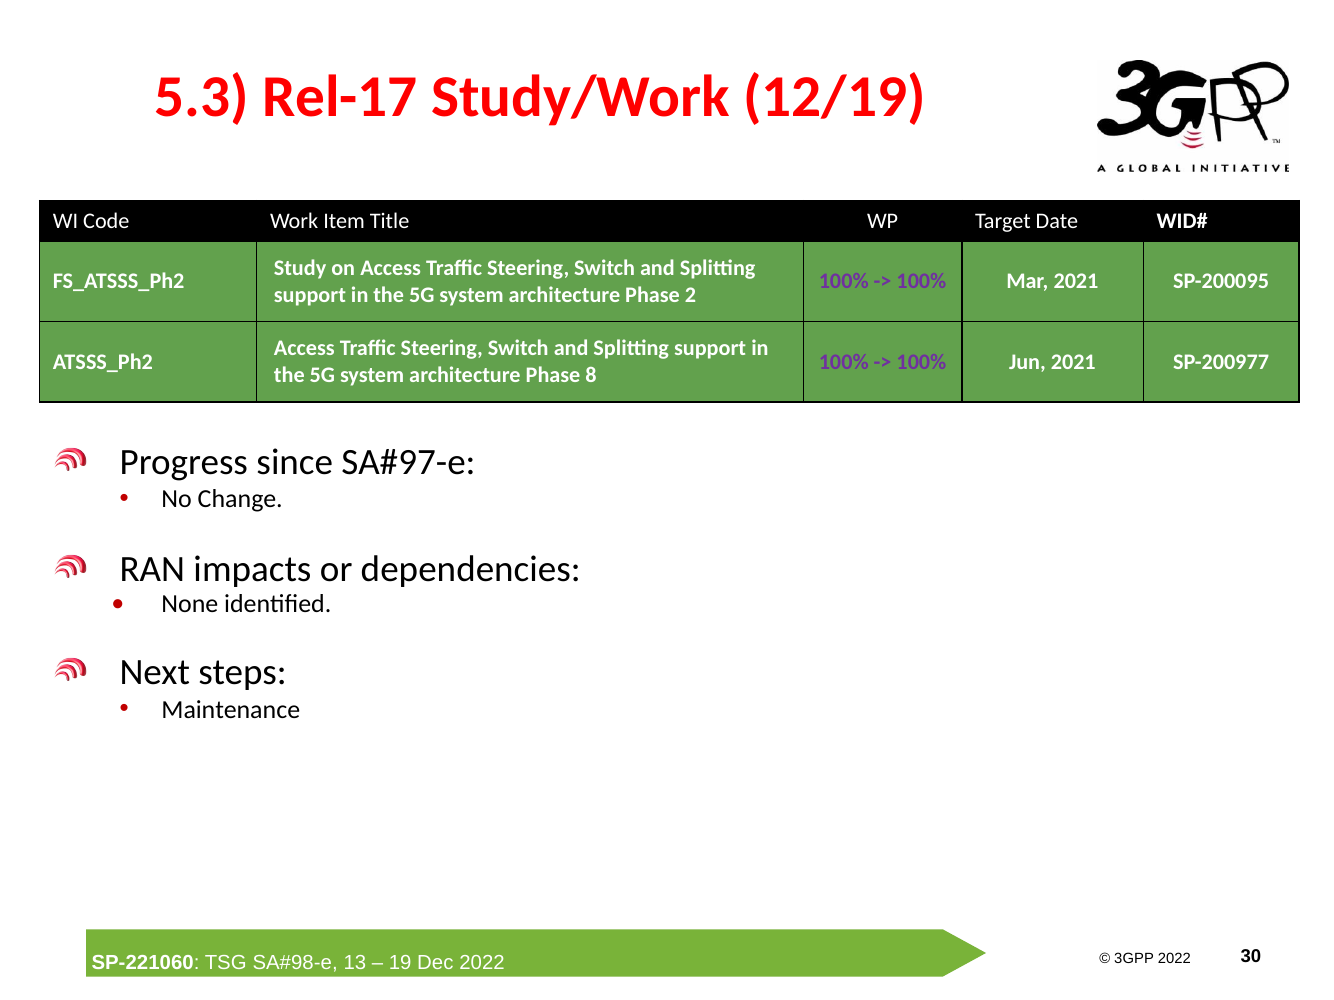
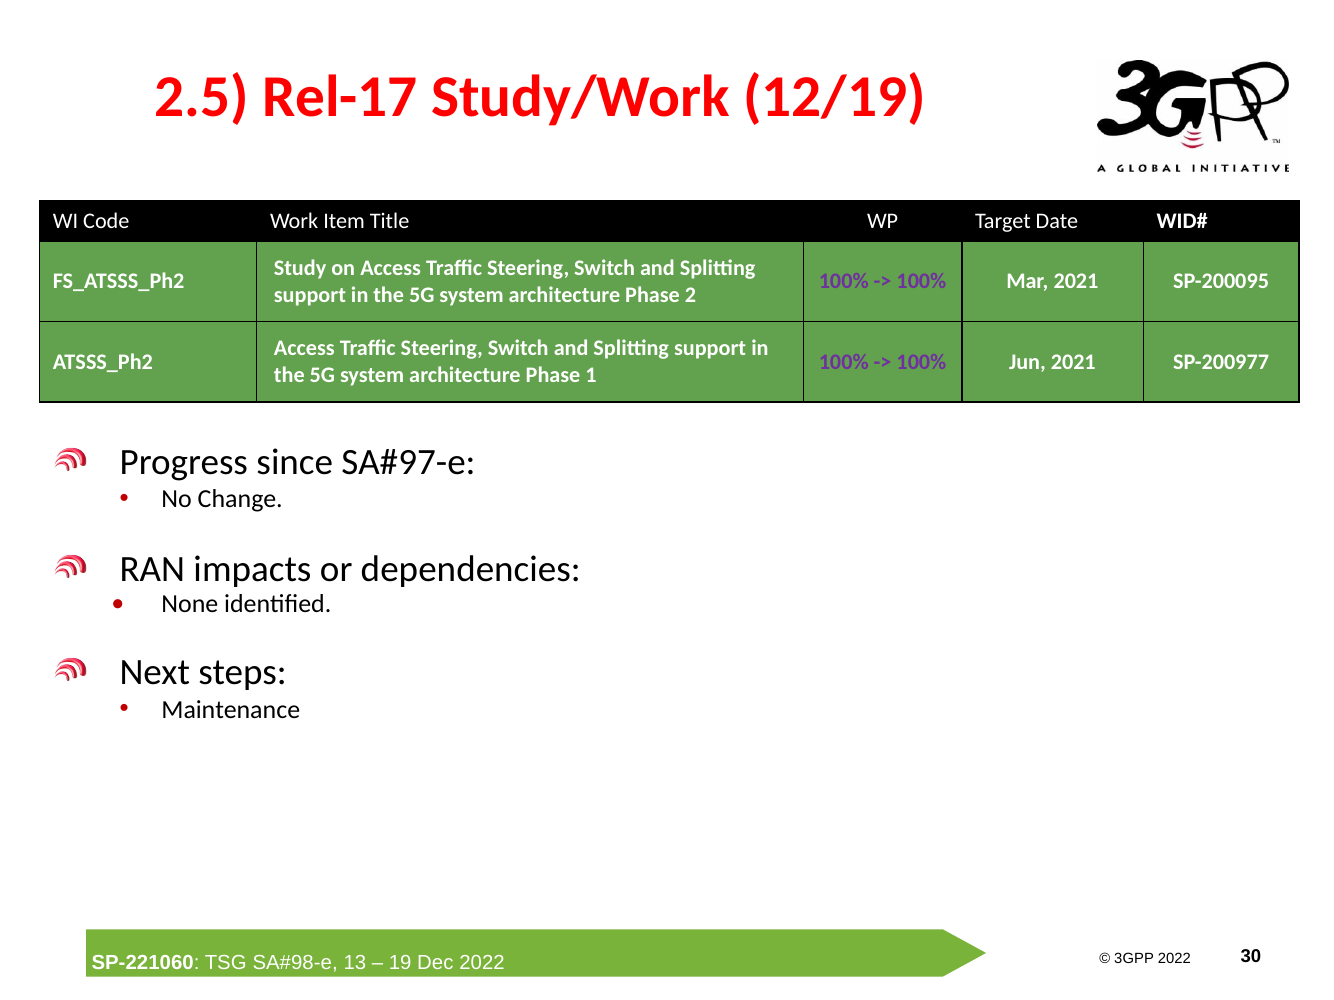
5.3: 5.3 -> 2.5
8: 8 -> 1
